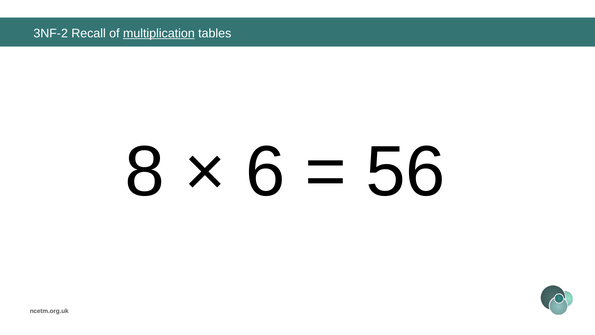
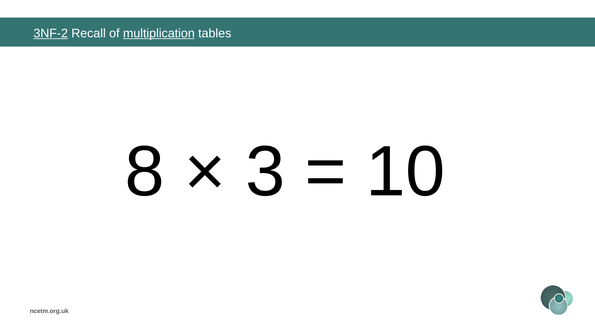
3NF-2 underline: none -> present
6: 6 -> 3
56: 56 -> 10
